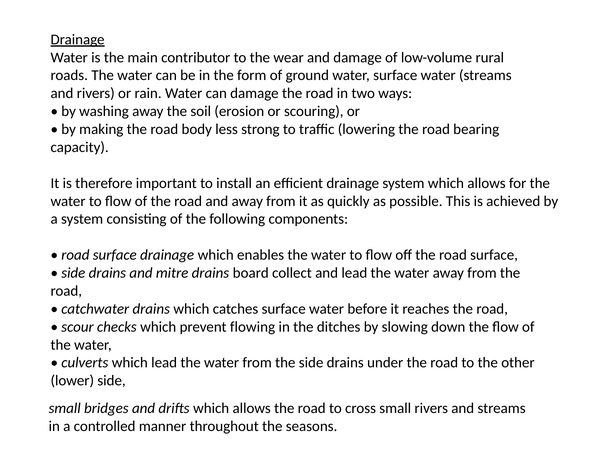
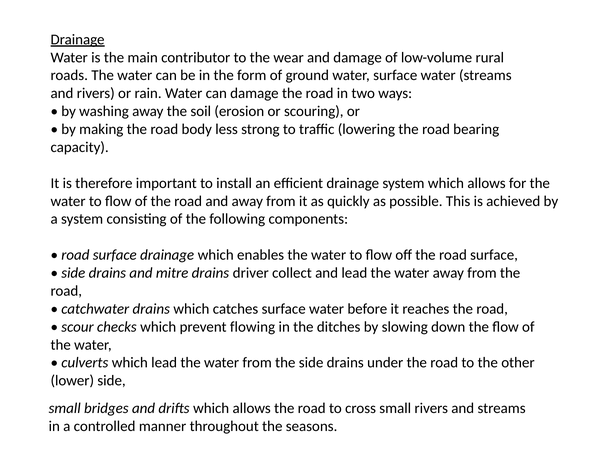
board: board -> driver
